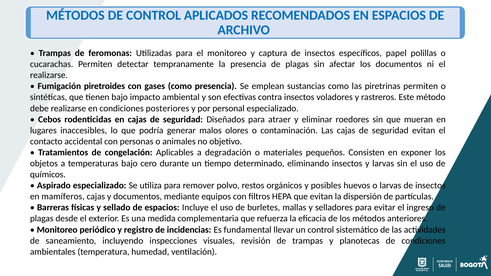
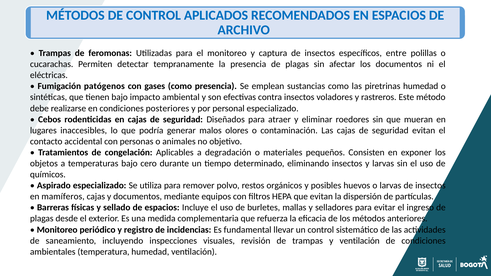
papel: papel -> entre
realizarse at (49, 75): realizarse -> eléctricas
piretroides: piretroides -> patógenos
piretrinas permiten: permiten -> humedad
y planotecas: planotecas -> ventilación
